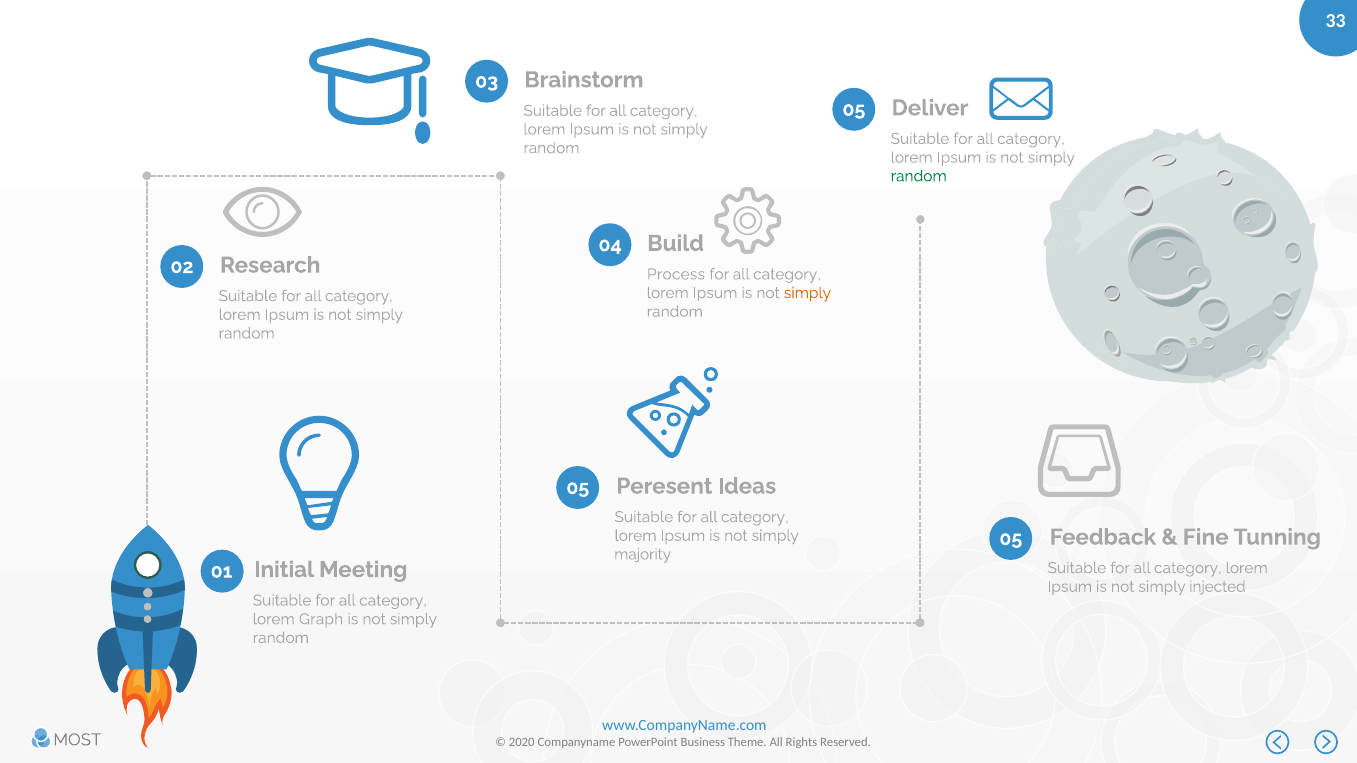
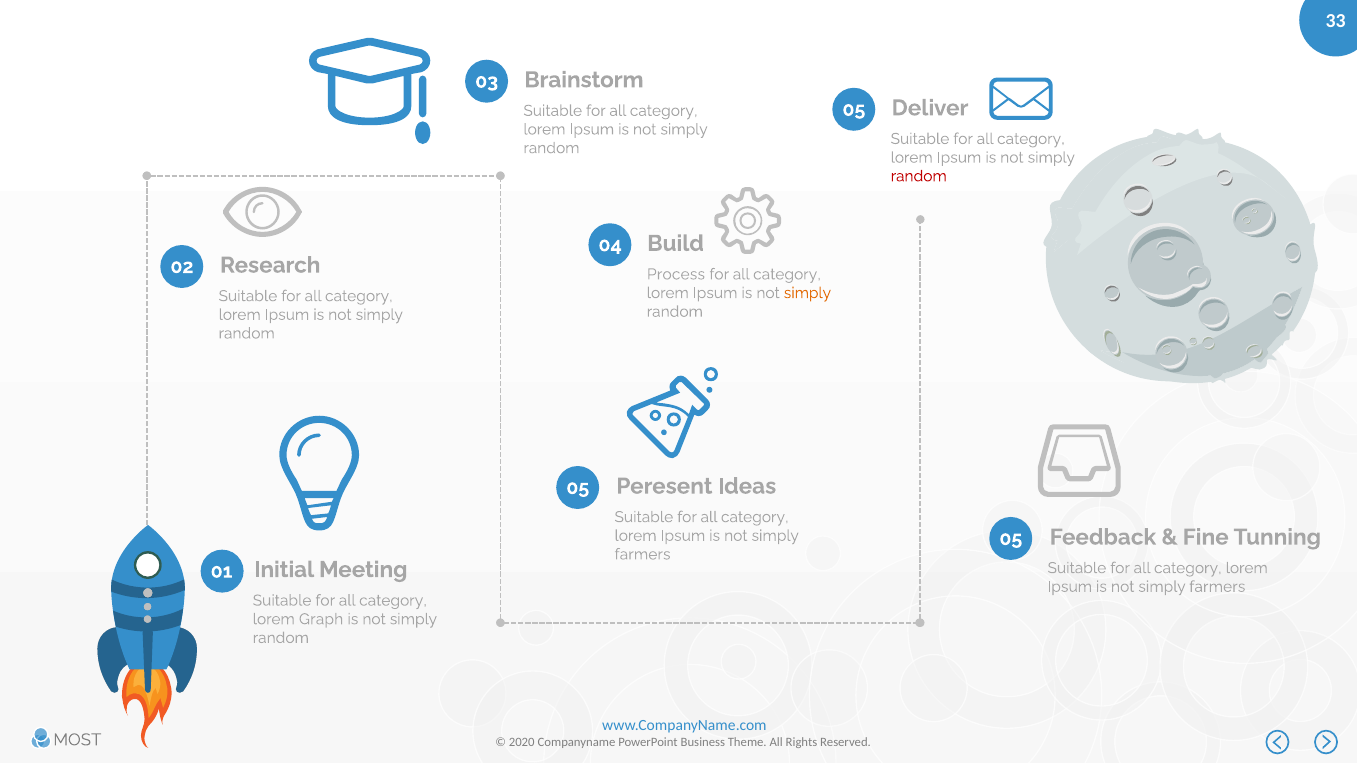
random at (919, 176) colour: green -> red
majority at (643, 555): majority -> farmers
injected at (1217, 587): injected -> farmers
